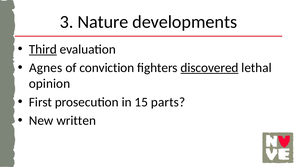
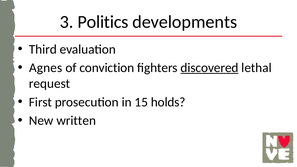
Nature: Nature -> Politics
Third underline: present -> none
opinion: opinion -> request
parts: parts -> holds
